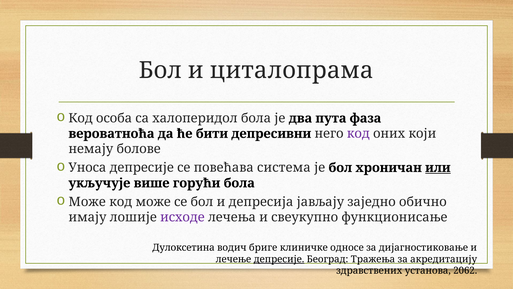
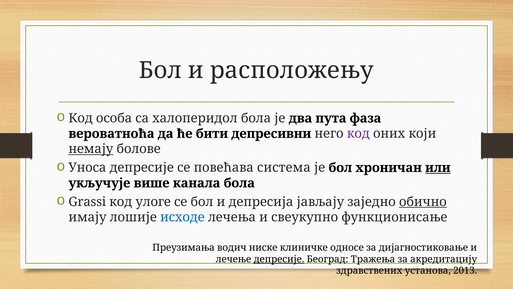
циталопрама: циталопрама -> расположењу
немају underline: none -> present
горући: горући -> канала
Може at (87, 201): Може -> Grassi
код може: може -> улоге
обично underline: none -> present
исходе colour: purple -> blue
Дулоксетина: Дулоксетина -> Преузимања
бриге: бриге -> ниске
2062: 2062 -> 2013
